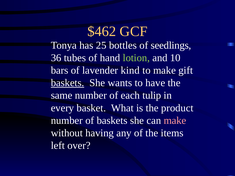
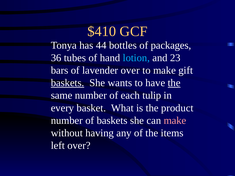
$462: $462 -> $410
25: 25 -> 44
seedlings: seedlings -> packages
lotion colour: light green -> light blue
10: 10 -> 23
lavender kind: kind -> over
the at (174, 83) underline: none -> present
